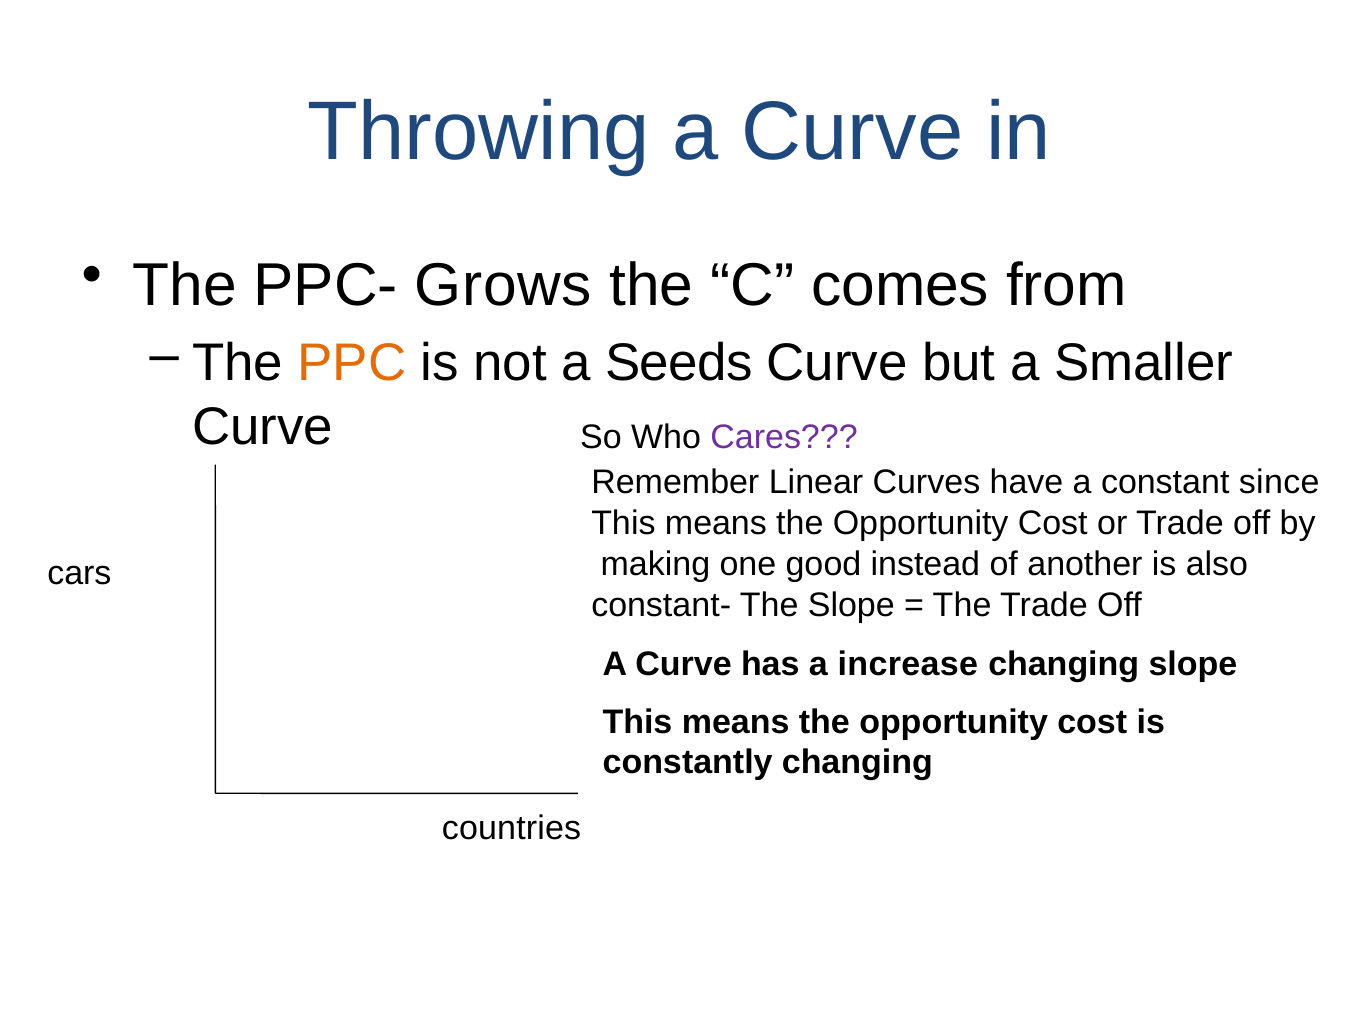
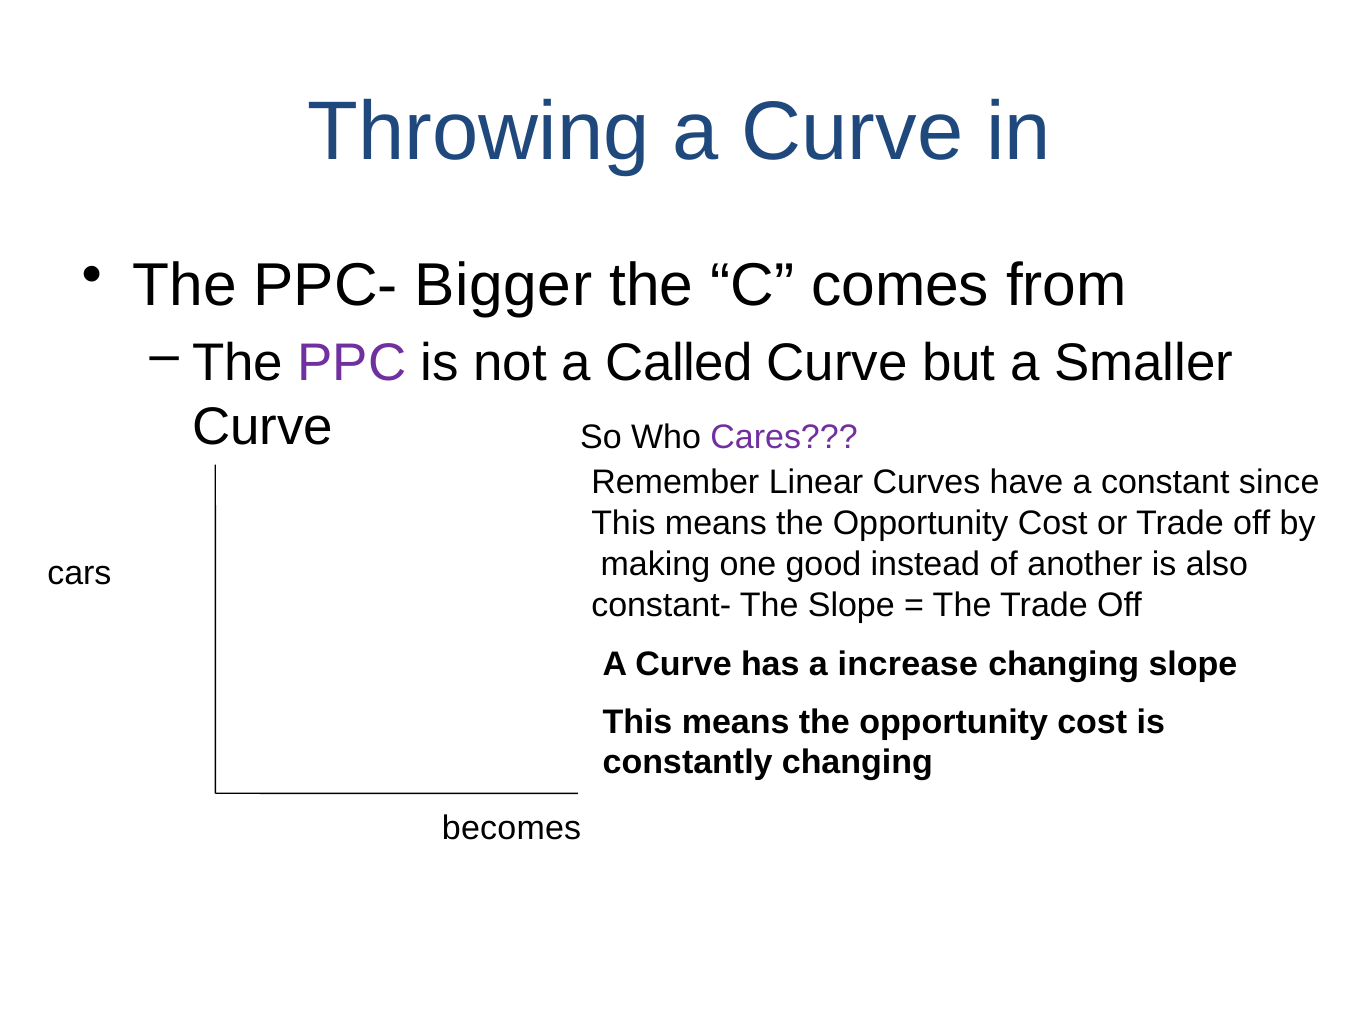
Grows: Grows -> Bigger
PPC colour: orange -> purple
Seeds: Seeds -> Called
countries: countries -> becomes
